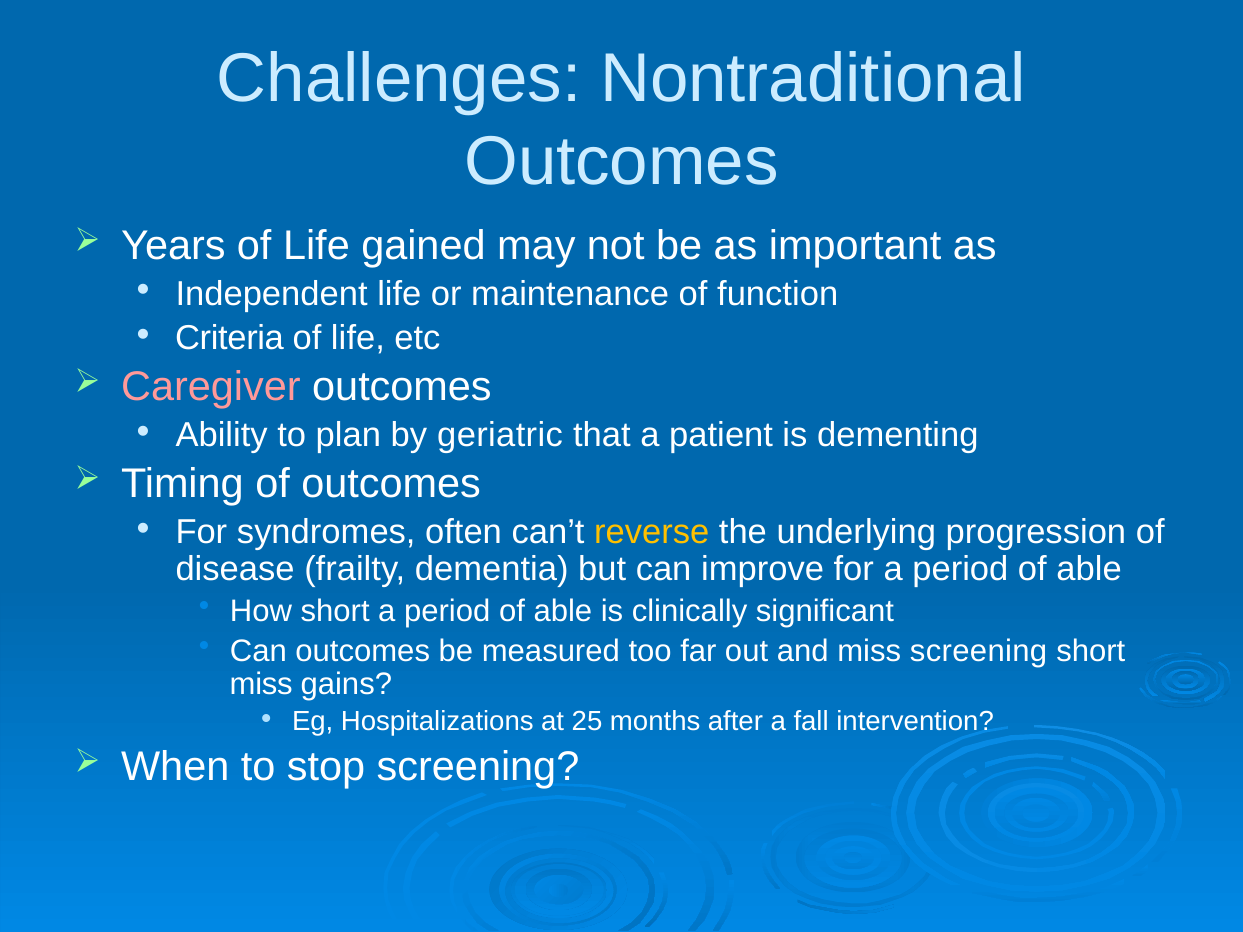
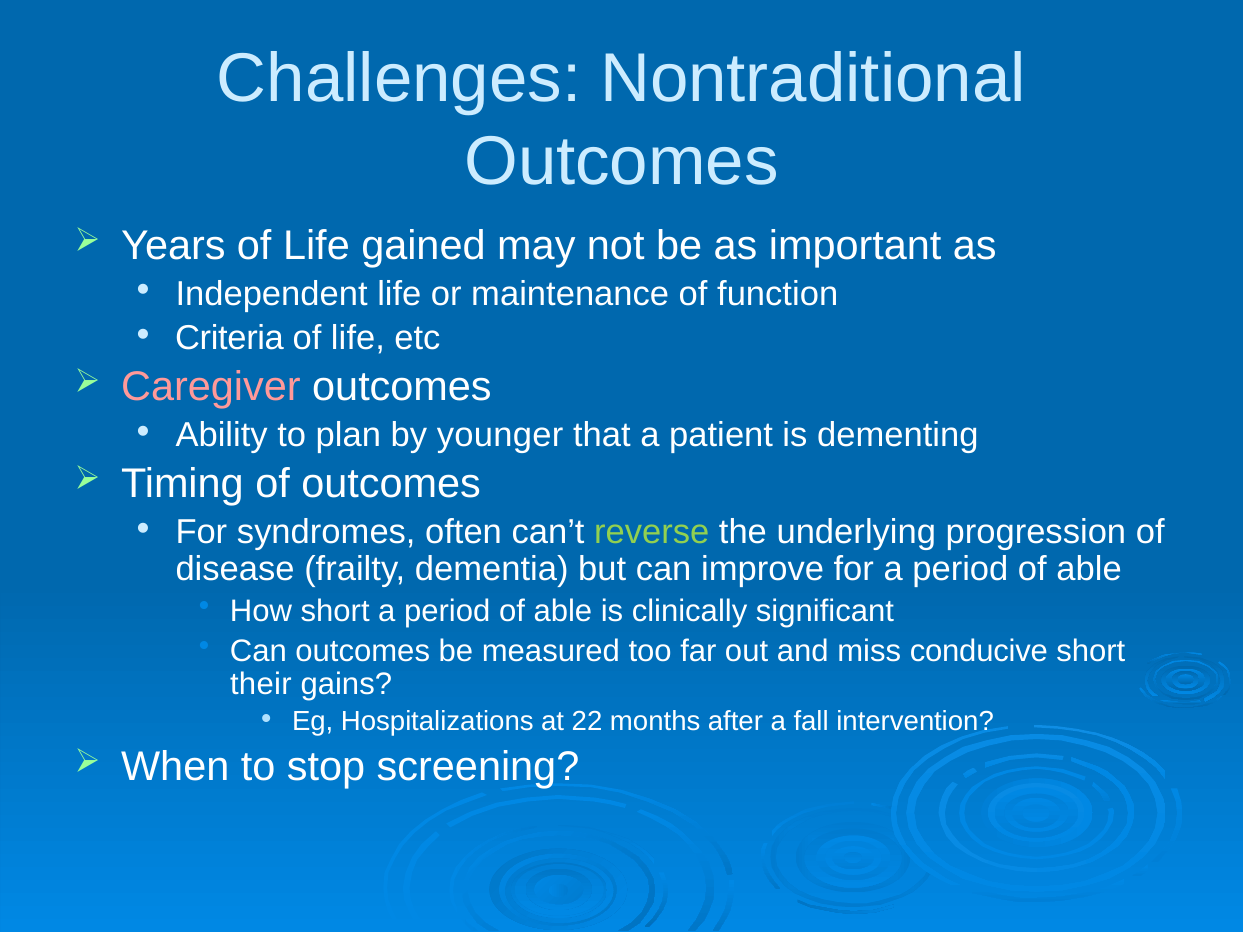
geriatric: geriatric -> younger
reverse colour: yellow -> light green
miss screening: screening -> conducive
miss at (261, 685): miss -> their
25: 25 -> 22
